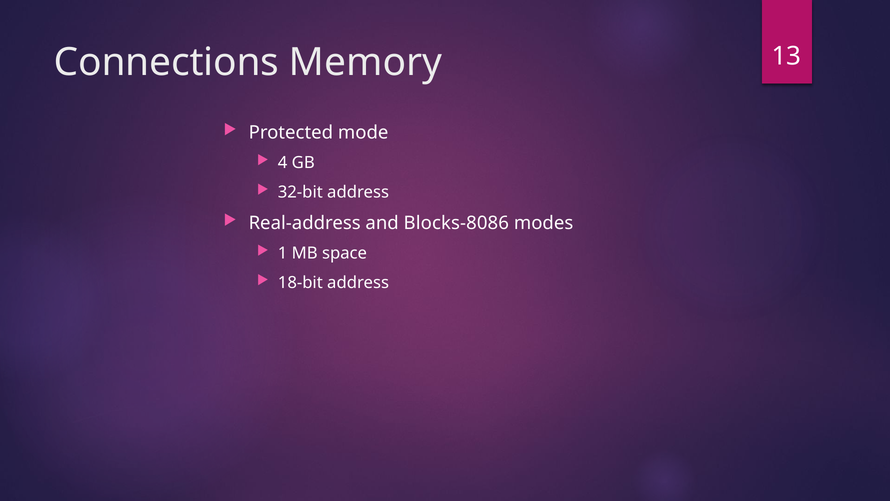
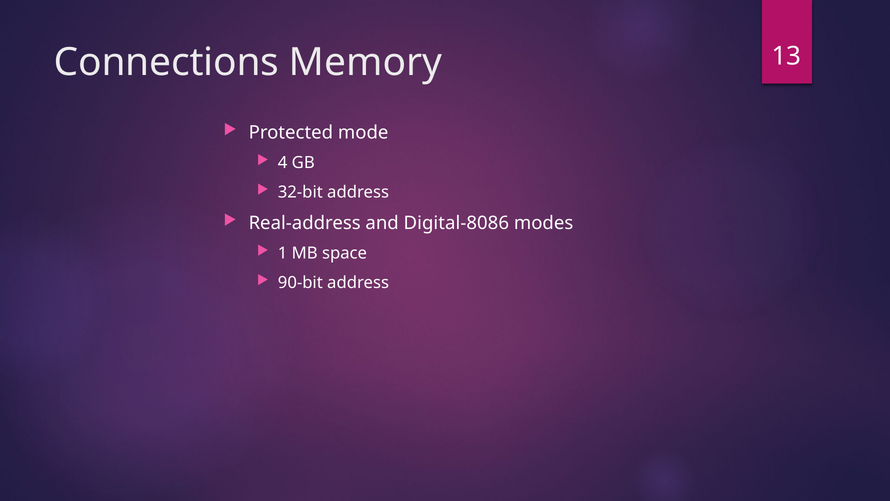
Blocks-8086: Blocks-8086 -> Digital-8086
18-bit: 18-bit -> 90-bit
